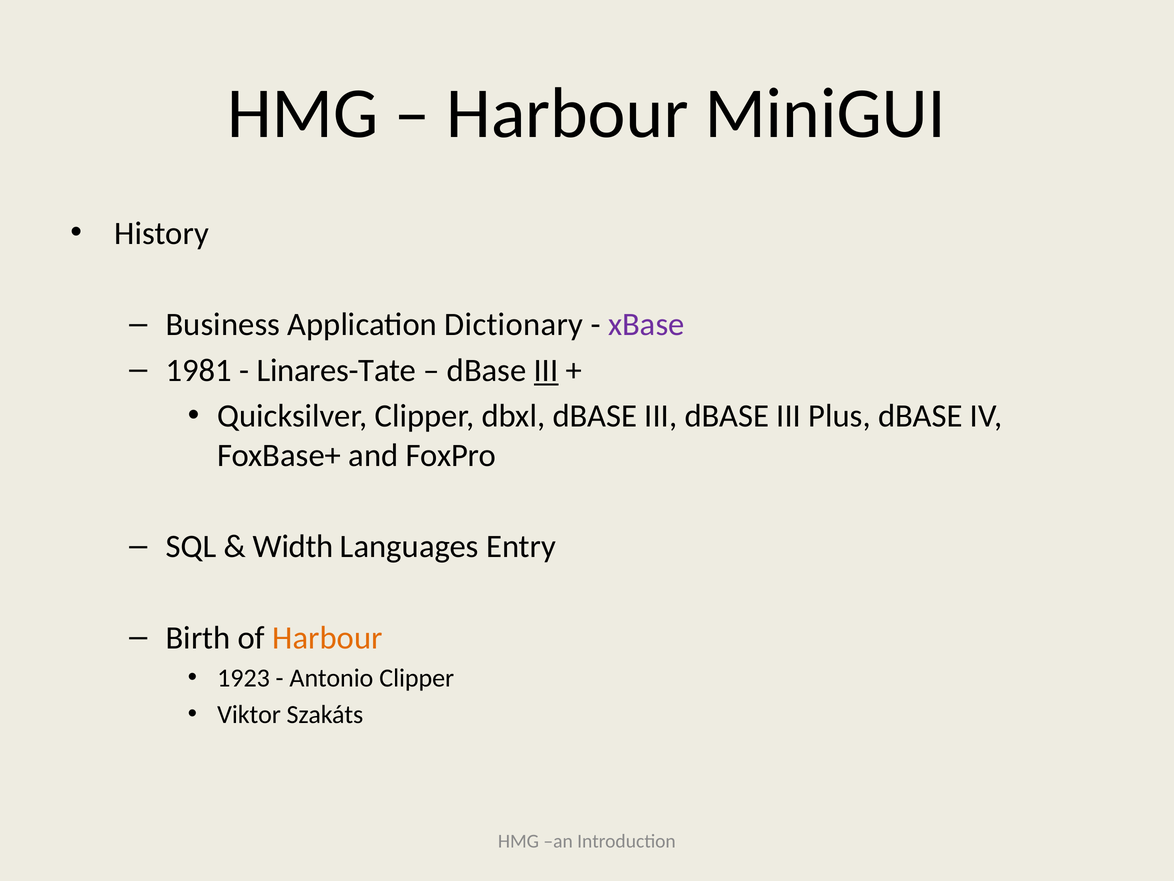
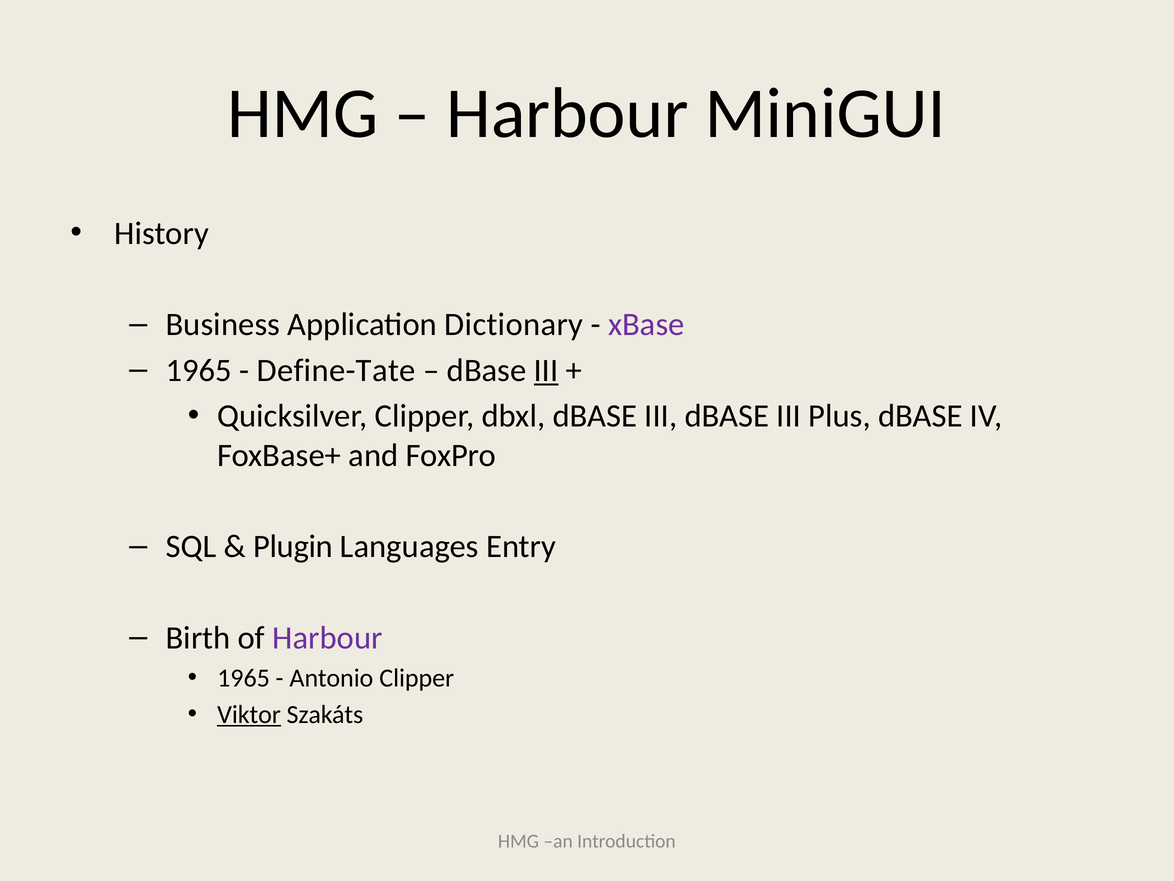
1981 at (199, 370): 1981 -> 1965
Linares-Tate: Linares-Tate -> Define-Tate
Width: Width -> Plugin
Harbour at (327, 638) colour: orange -> purple
1923 at (244, 678): 1923 -> 1965
Viktor underline: none -> present
